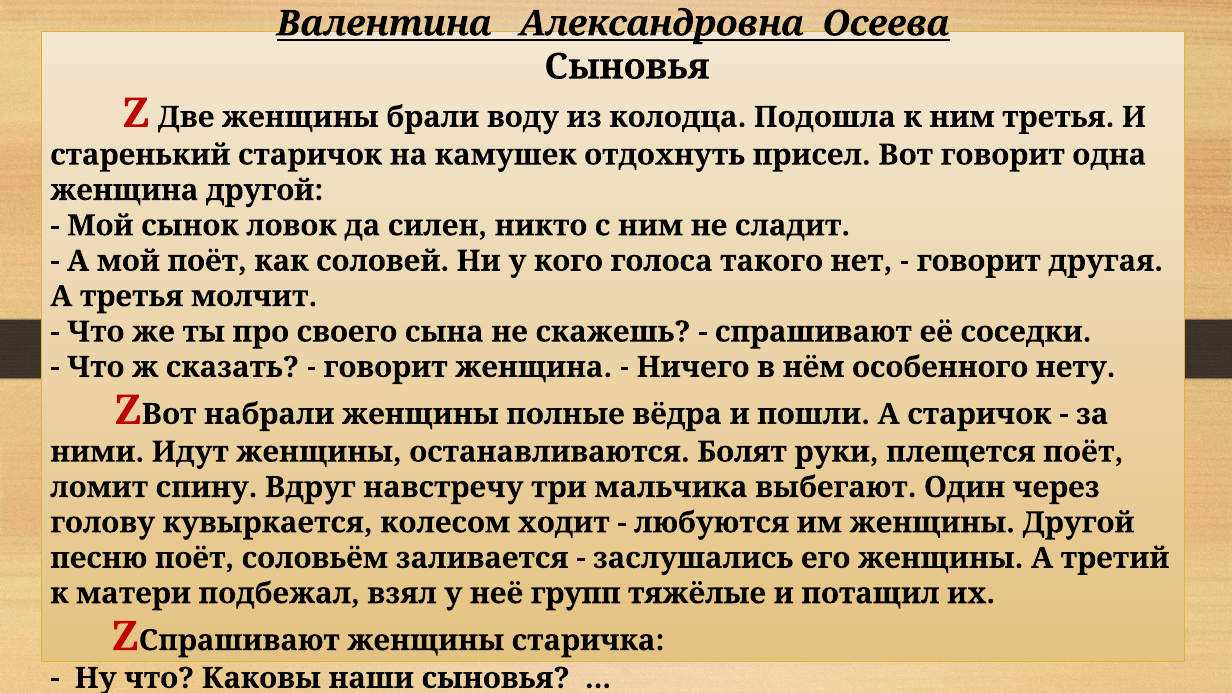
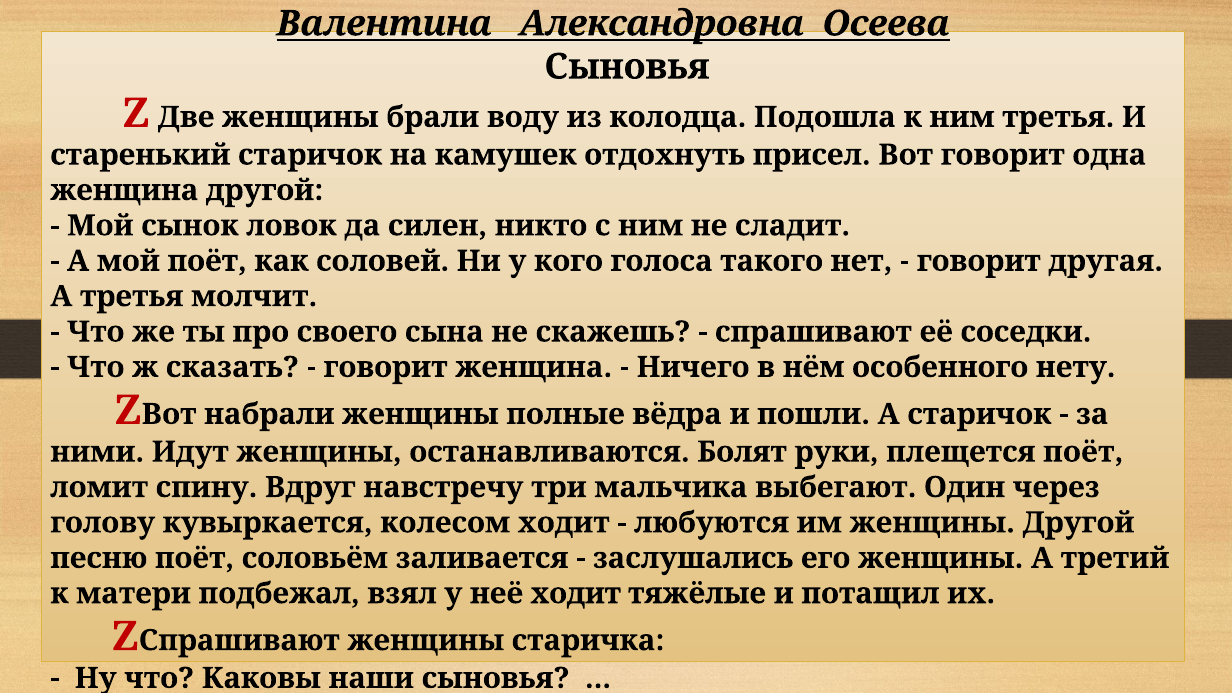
неё групп: групп -> ходит
